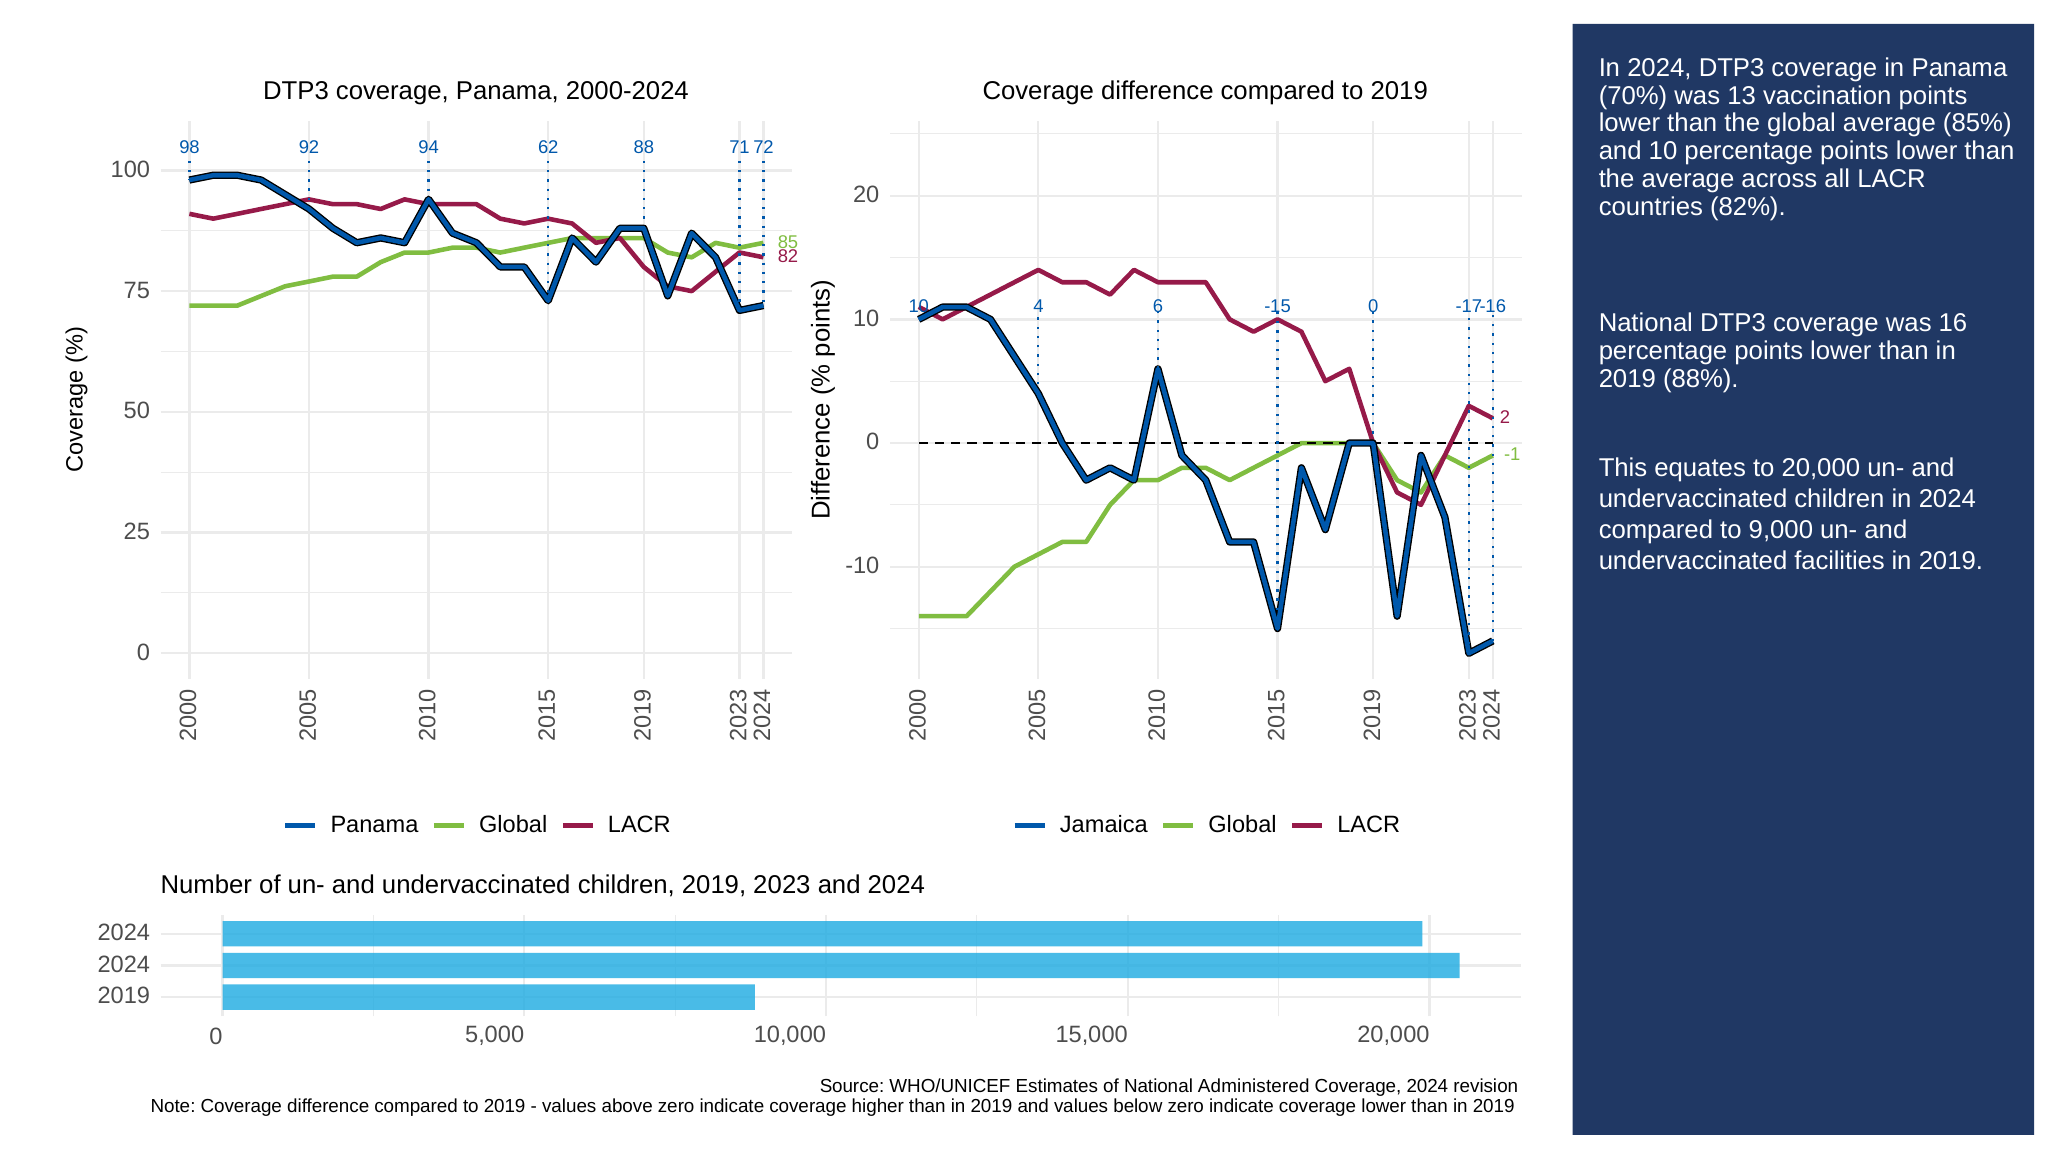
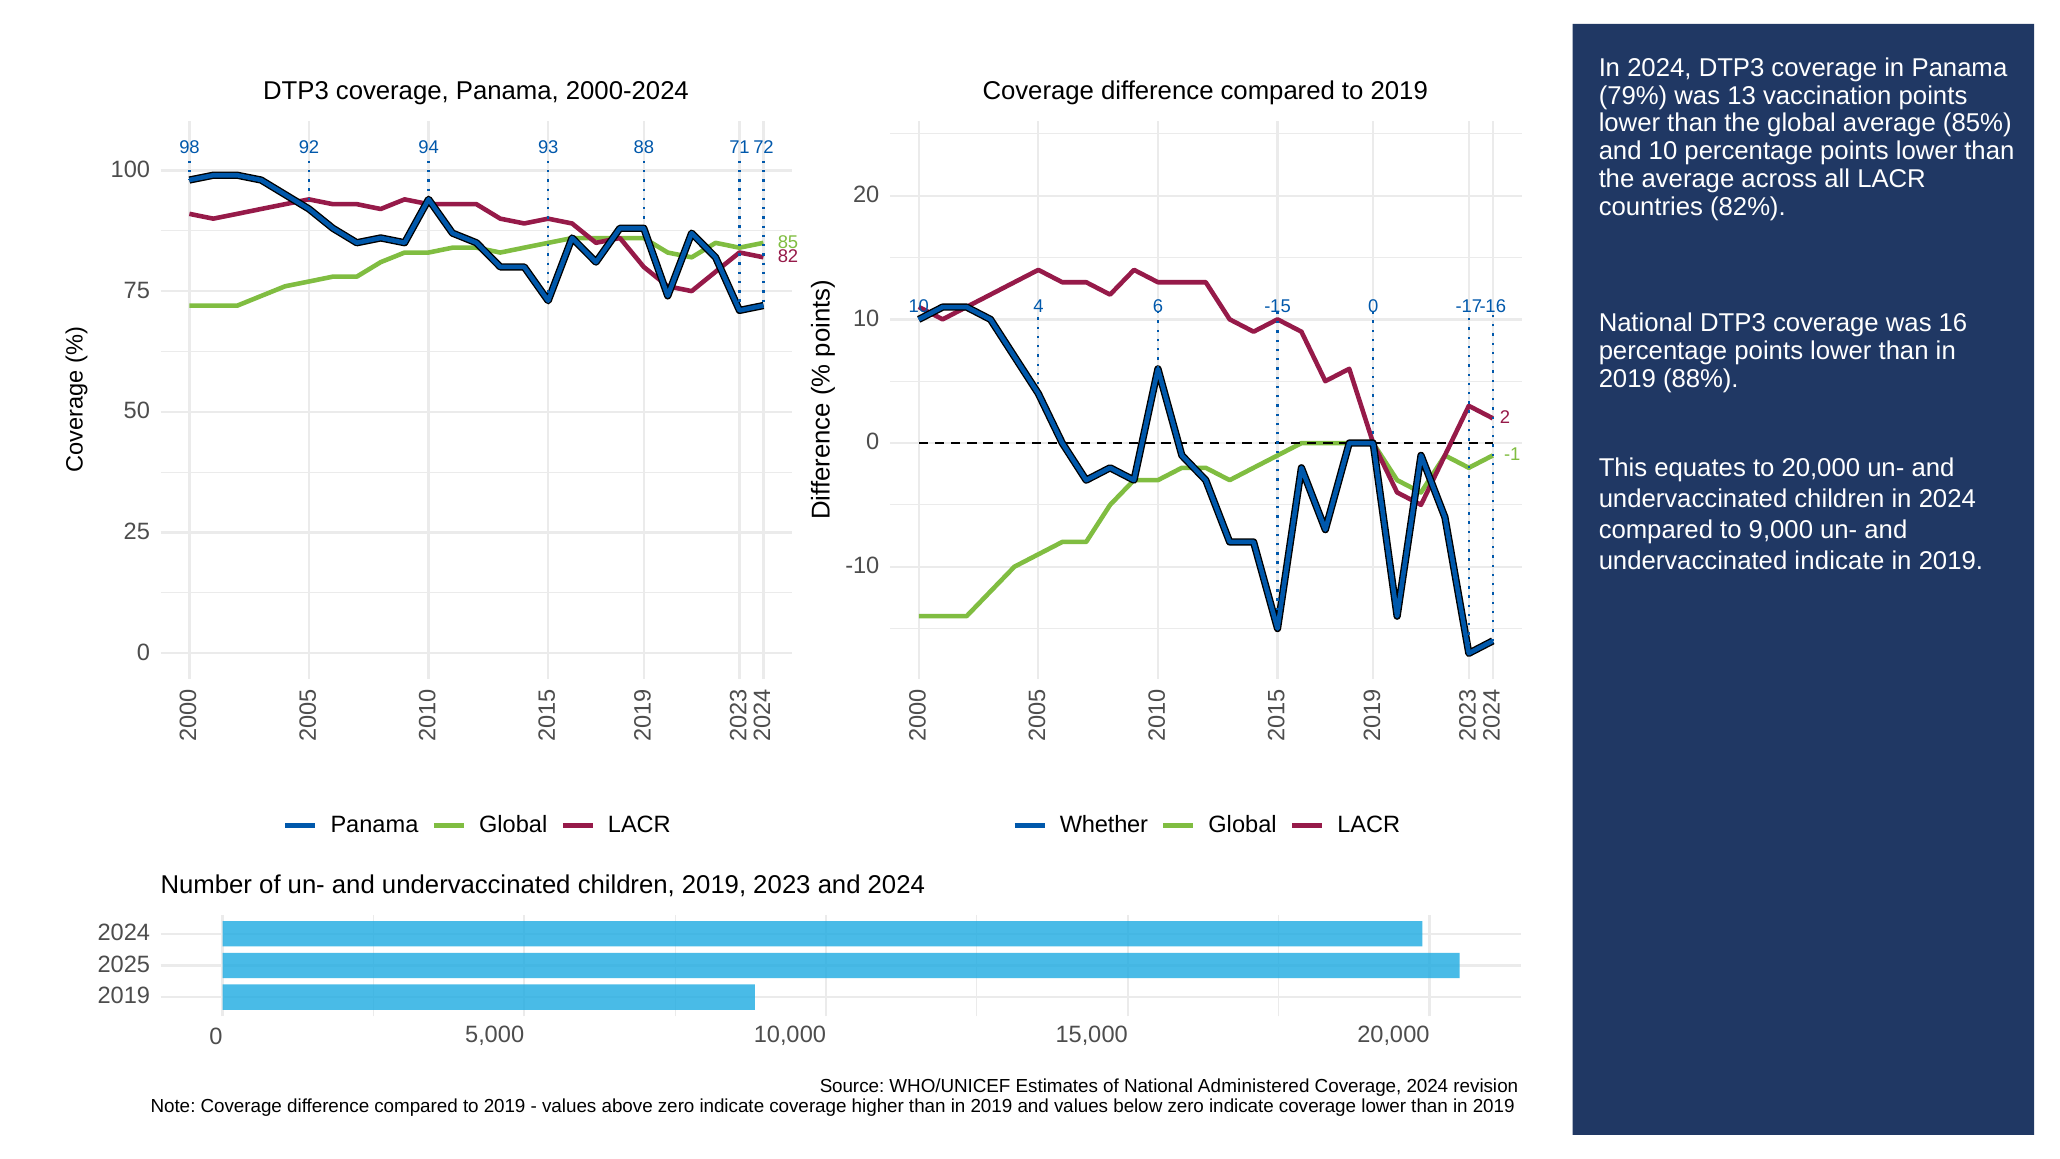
70%: 70% -> 79%
62: 62 -> 93
undervaccinated facilities: facilities -> indicate
Jamaica: Jamaica -> Whether
2024 at (124, 964): 2024 -> 2025
